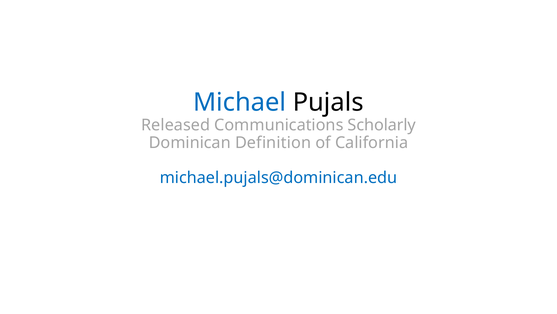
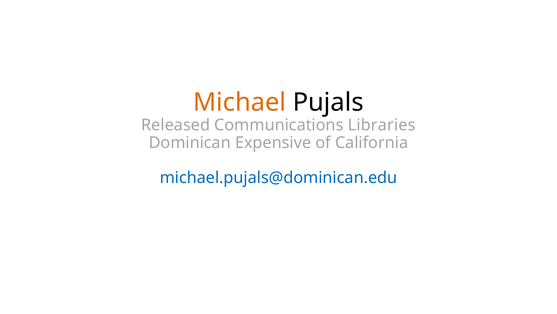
Michael colour: blue -> orange
Scholarly: Scholarly -> Libraries
Definition: Definition -> Expensive
